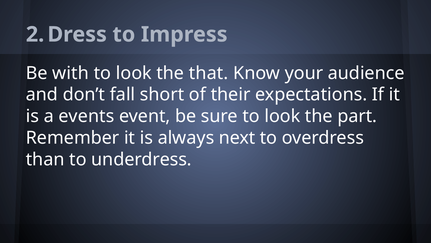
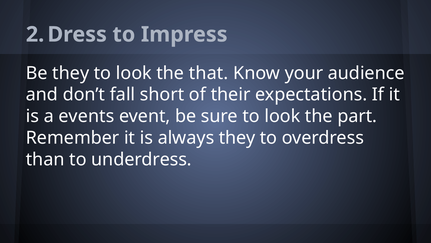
Be with: with -> they
always next: next -> they
